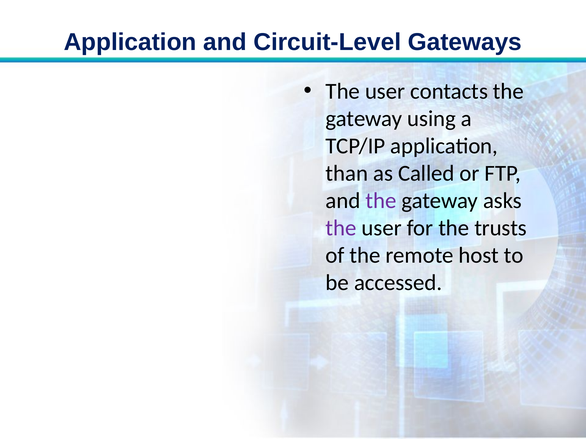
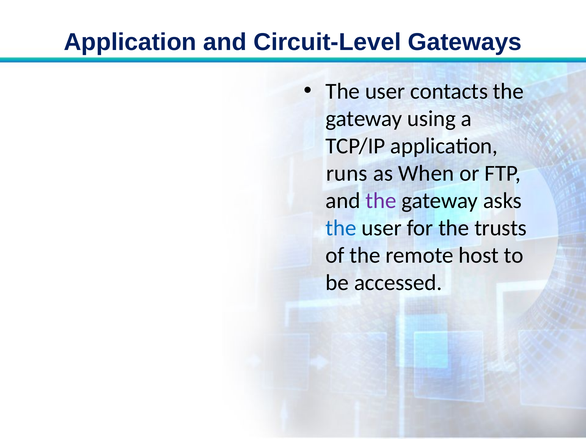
than: than -> runs
Called: Called -> When
the at (341, 228) colour: purple -> blue
